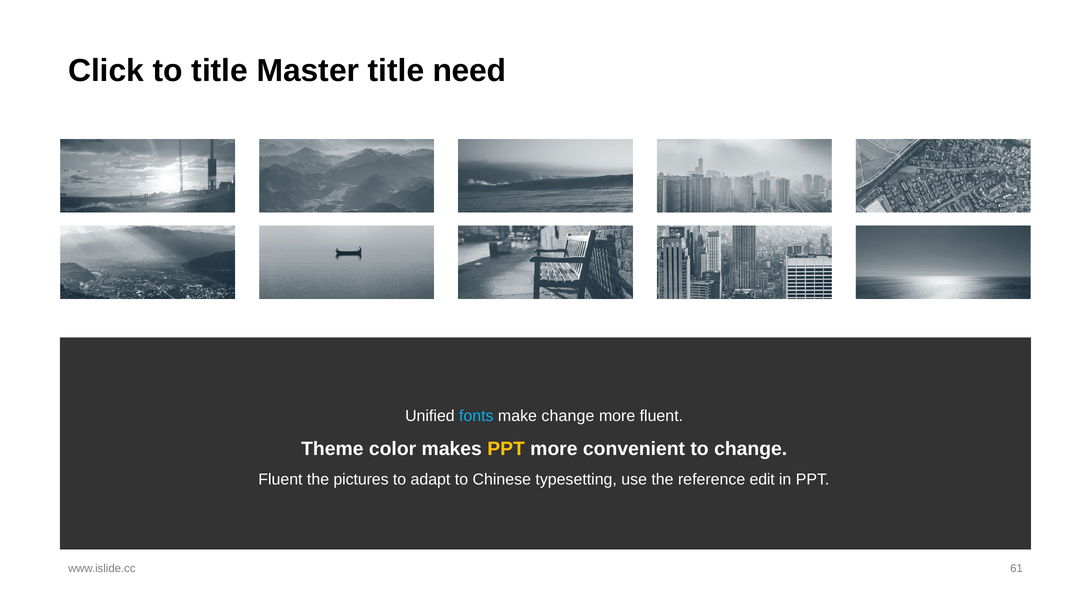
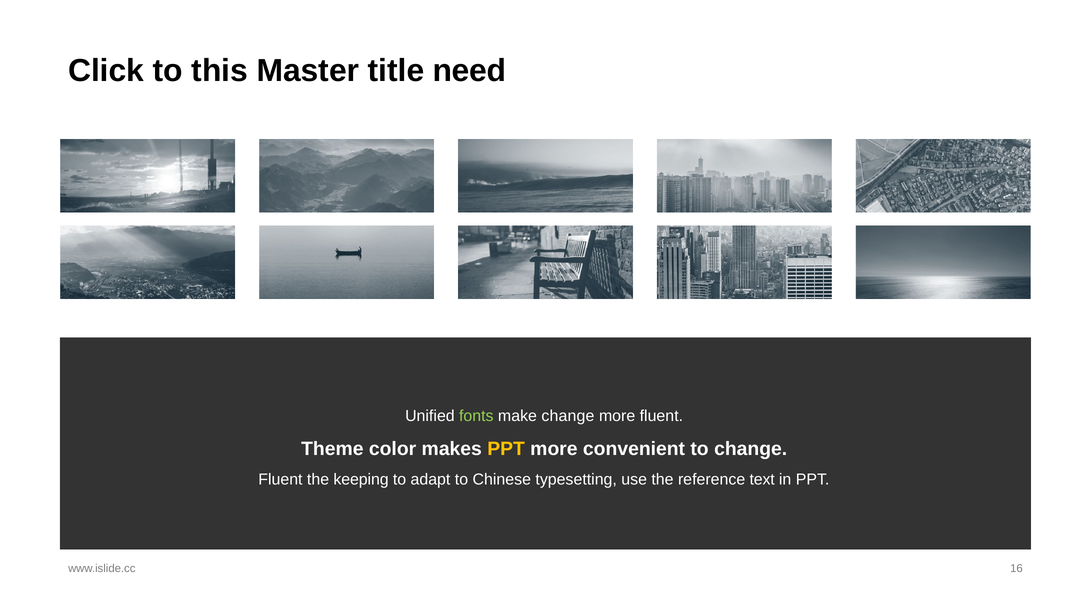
to title: title -> this
fonts colour: light blue -> light green
pictures: pictures -> keeping
edit: edit -> text
61: 61 -> 16
